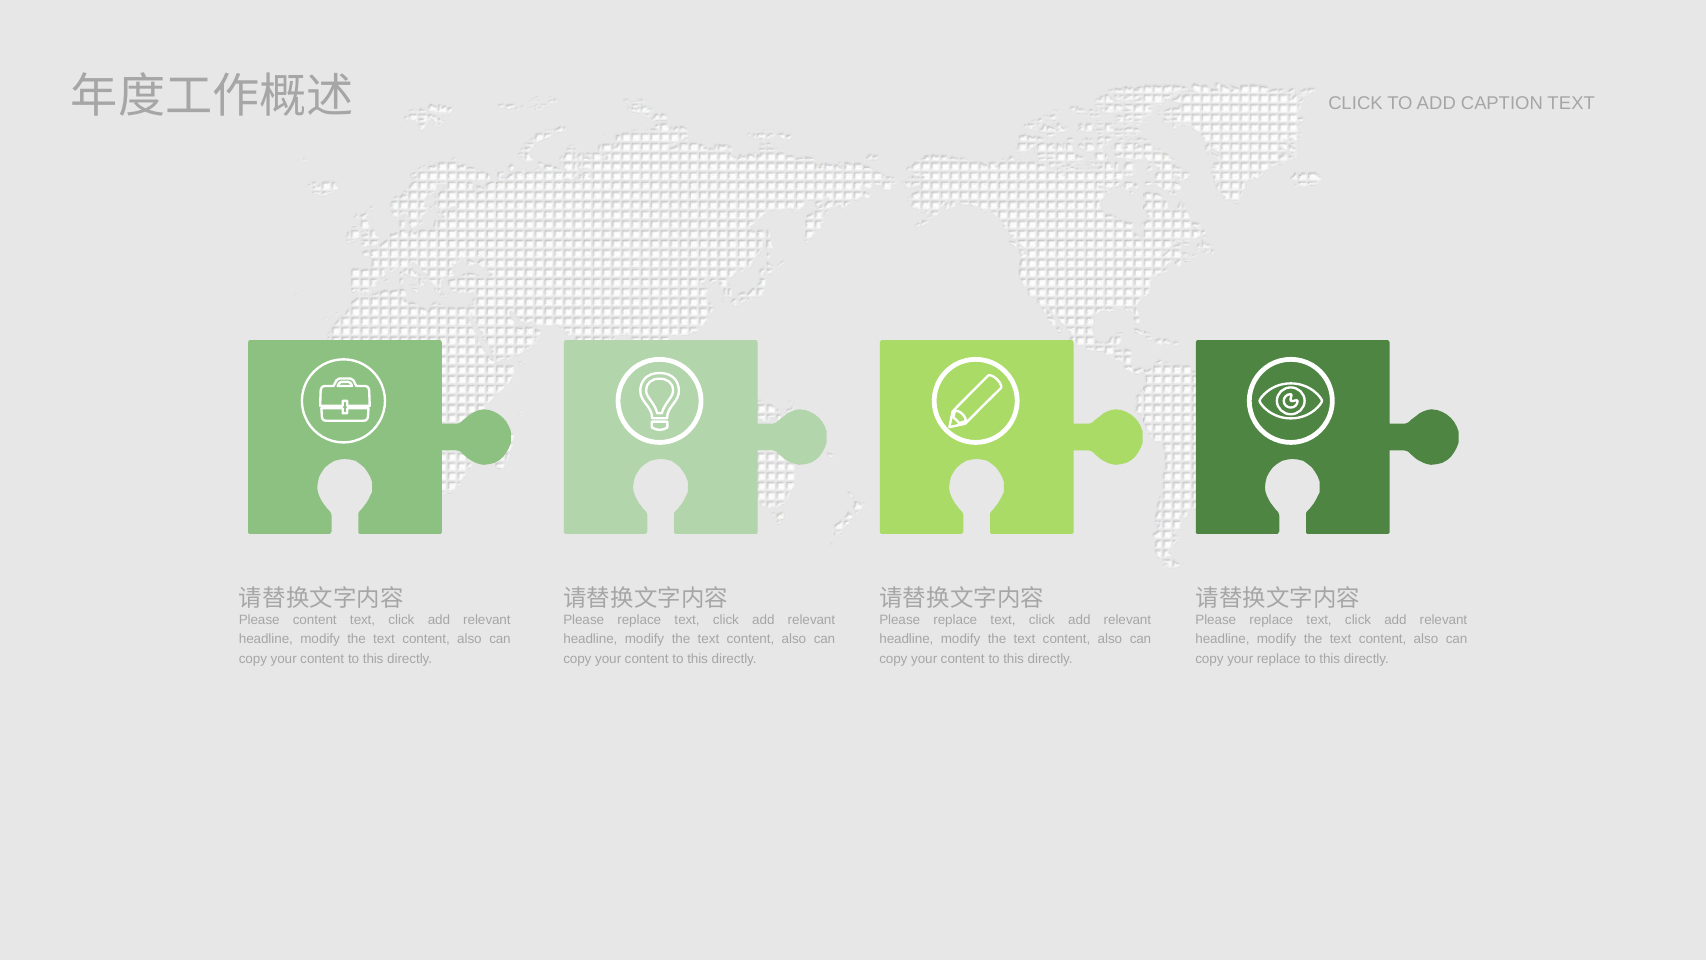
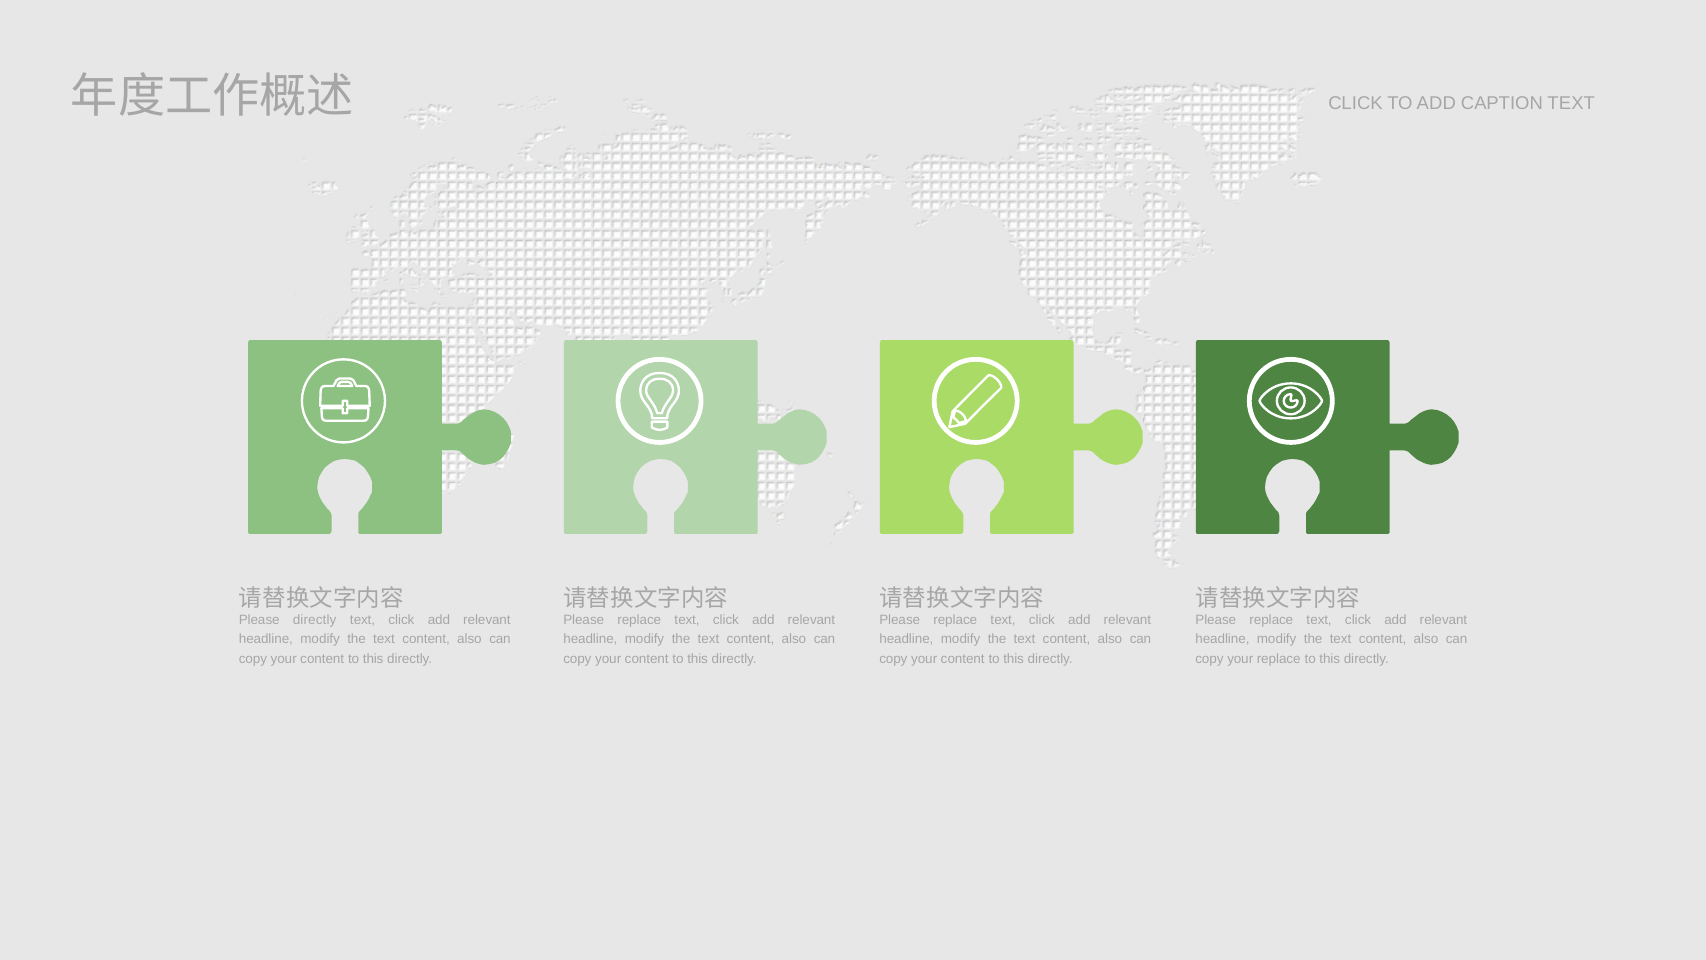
Please content: content -> directly
